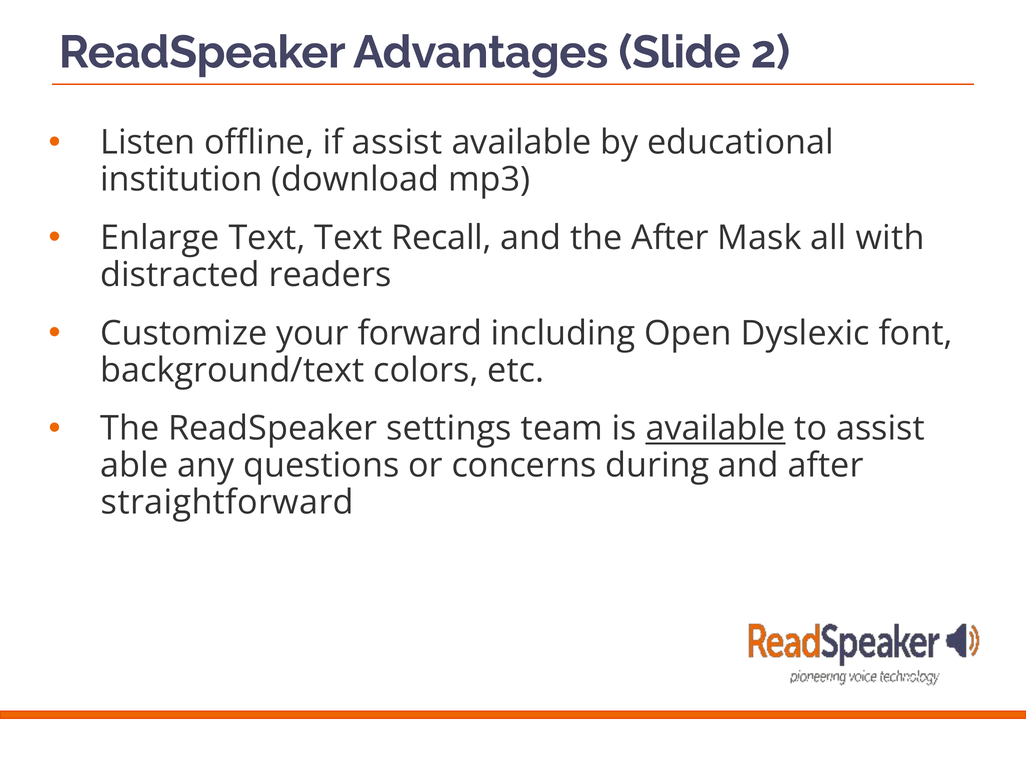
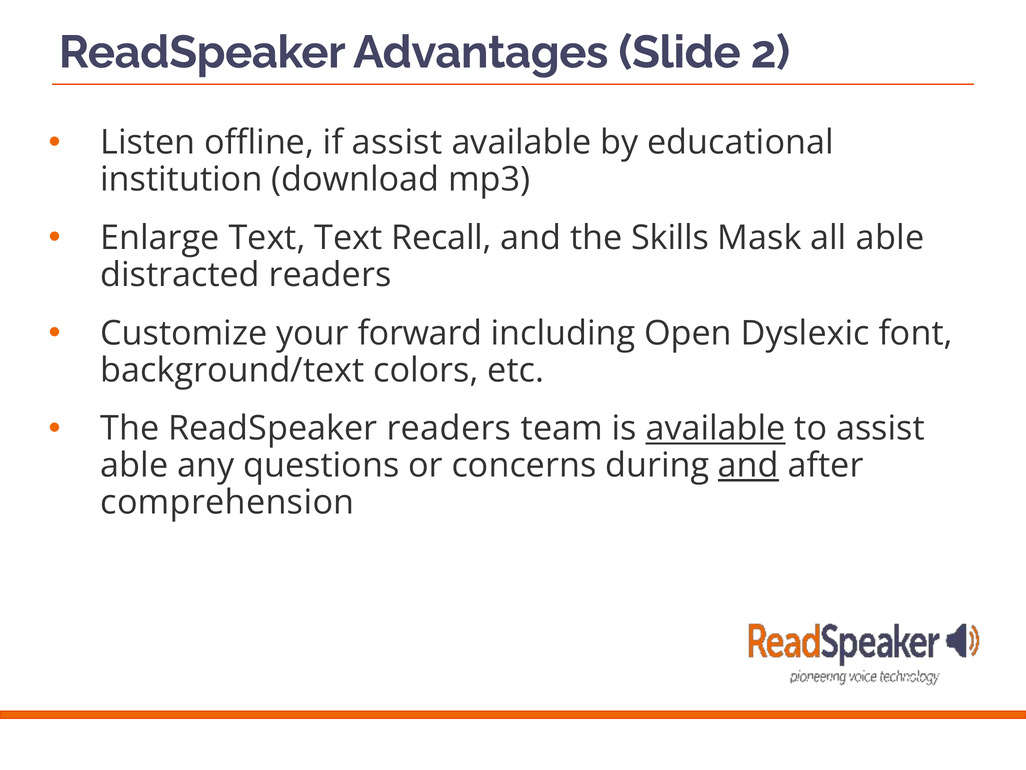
the After: After -> Skills
all with: with -> able
ReadSpeaker settings: settings -> readers
and at (748, 465) underline: none -> present
straightforward: straightforward -> comprehension
